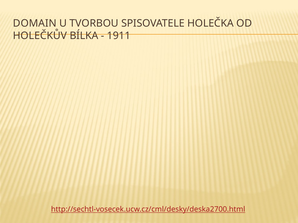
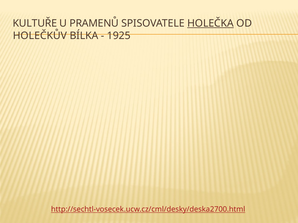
DOMAIN: DOMAIN -> KULTUŘE
TVORBOU: TVORBOU -> PRAMENŮ
HOLEČKA underline: none -> present
1911: 1911 -> 1925
